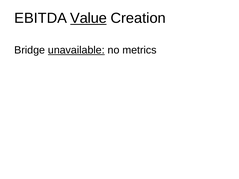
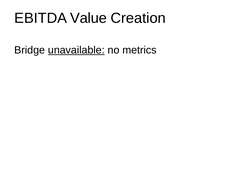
Value underline: present -> none
